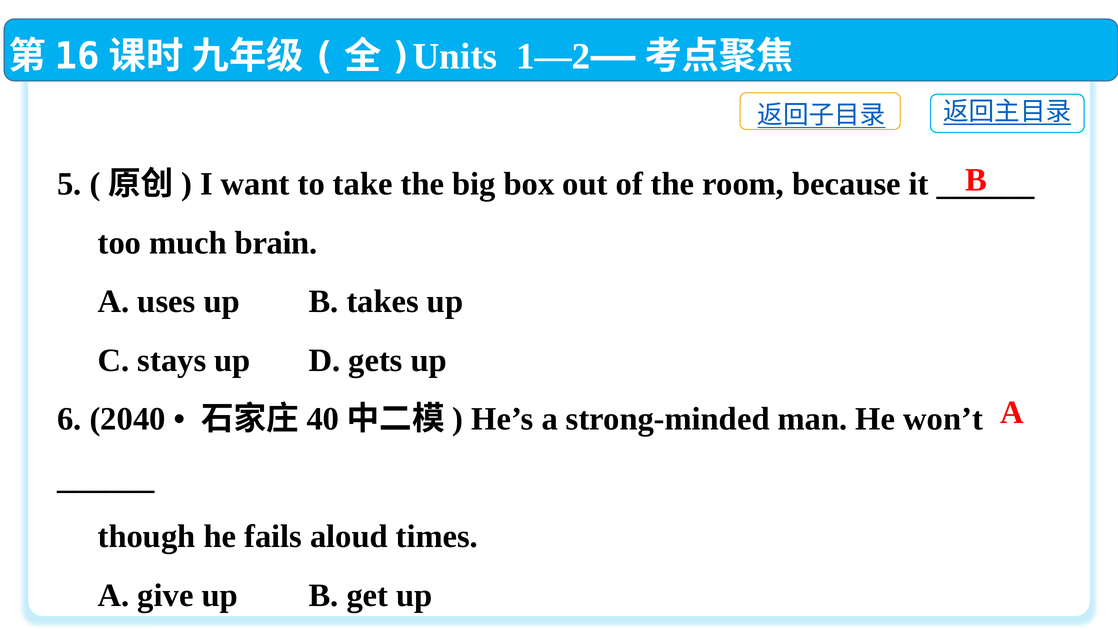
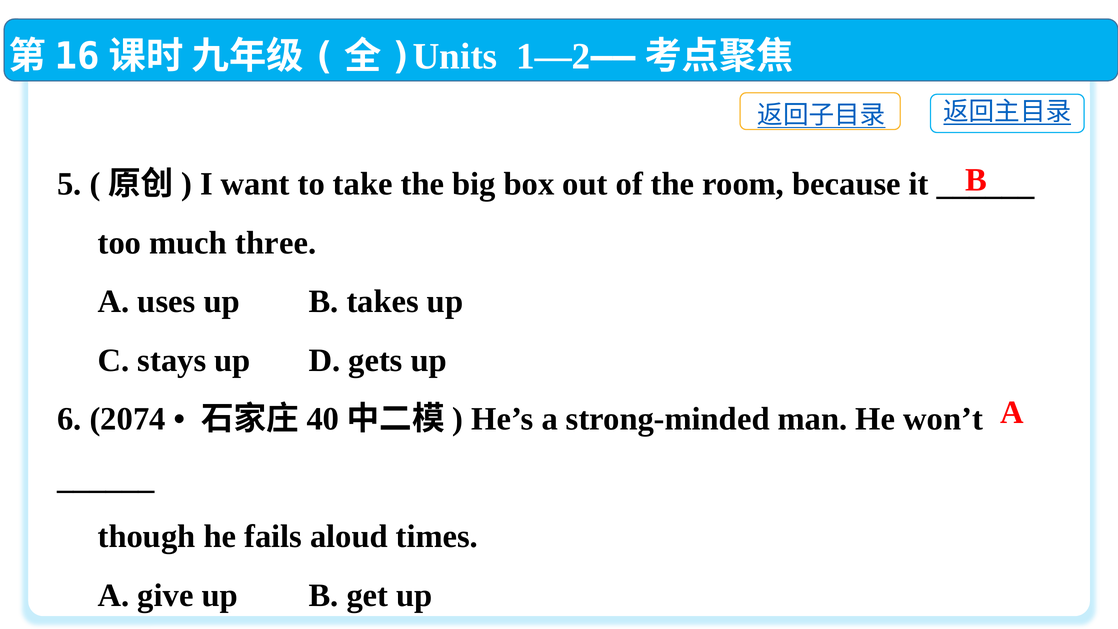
brain: brain -> three
2040: 2040 -> 2074
